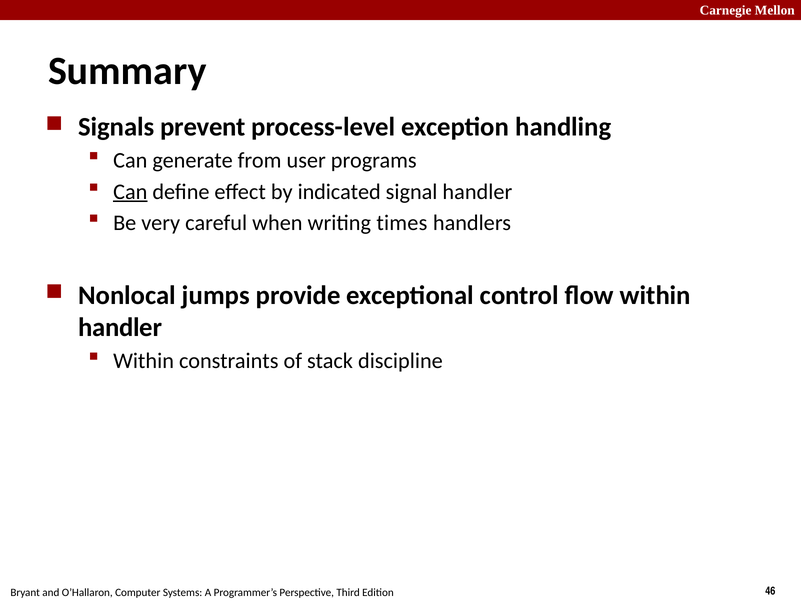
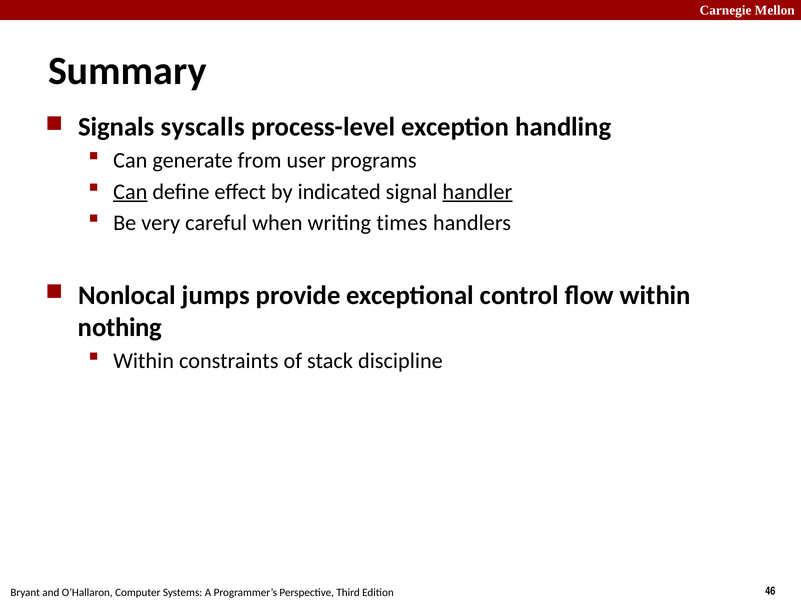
prevent: prevent -> syscalls
handler at (477, 192) underline: none -> present
handler at (120, 327): handler -> nothing
